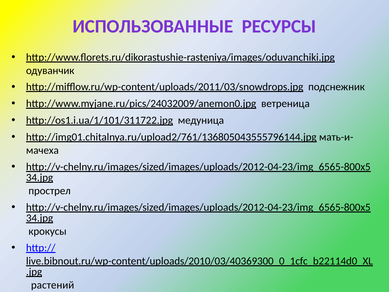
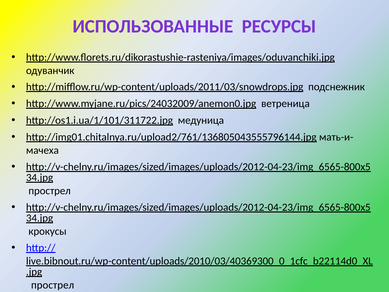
растений at (53, 285): растений -> прострел
